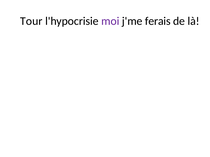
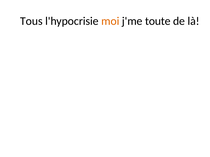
Tour: Tour -> Tous
moi colour: purple -> orange
ferais: ferais -> toute
